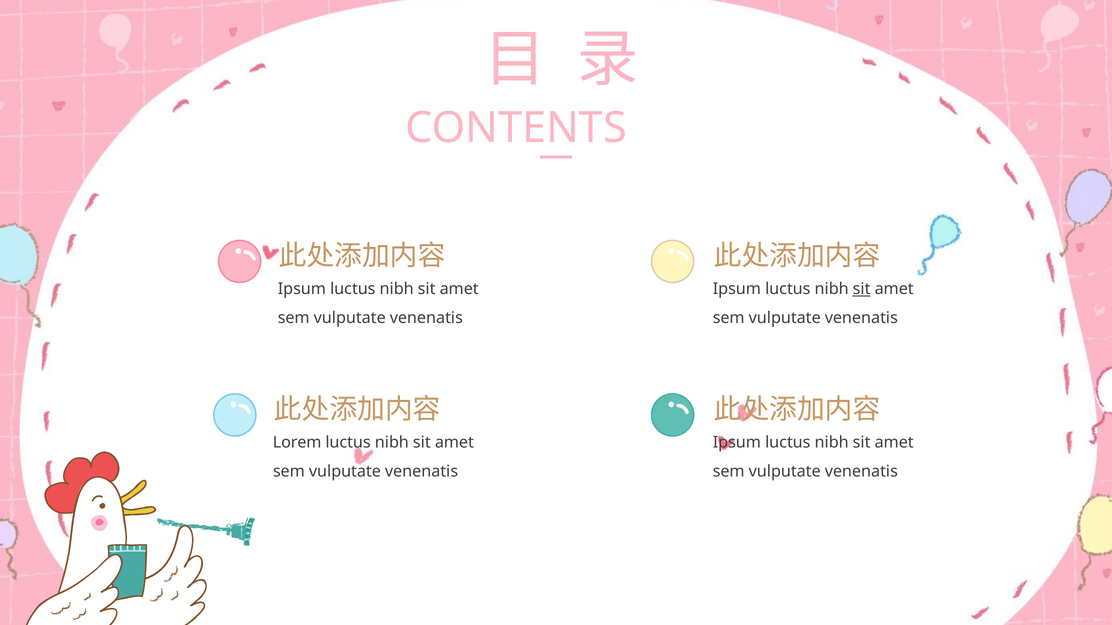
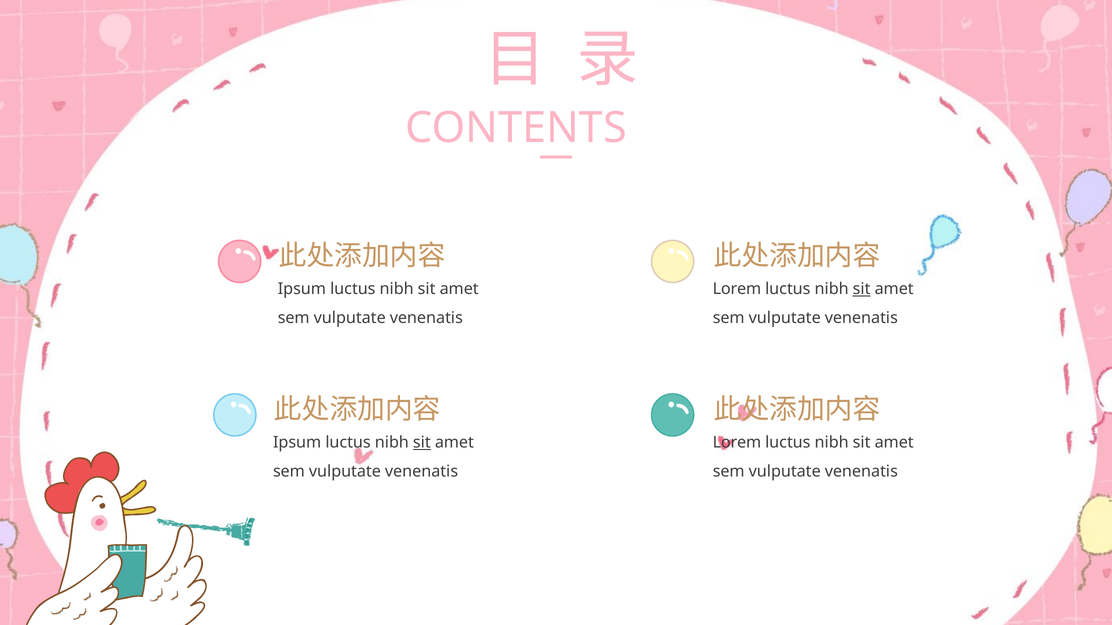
Ipsum at (737, 289): Ipsum -> Lorem
Lorem at (297, 443): Lorem -> Ipsum
sit at (422, 443) underline: none -> present
Ipsum at (737, 443): Ipsum -> Lorem
